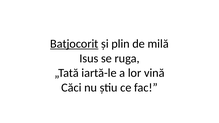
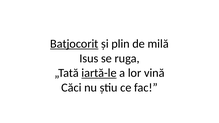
iartă-le underline: none -> present
